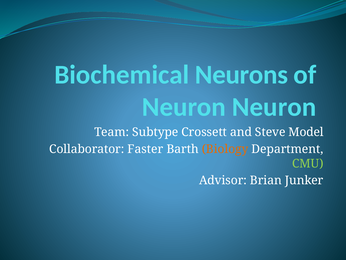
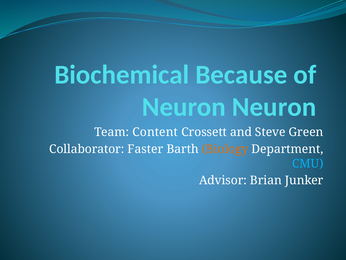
Neurons: Neurons -> Because
Subtype: Subtype -> Content
Model: Model -> Green
CMU colour: light green -> light blue
